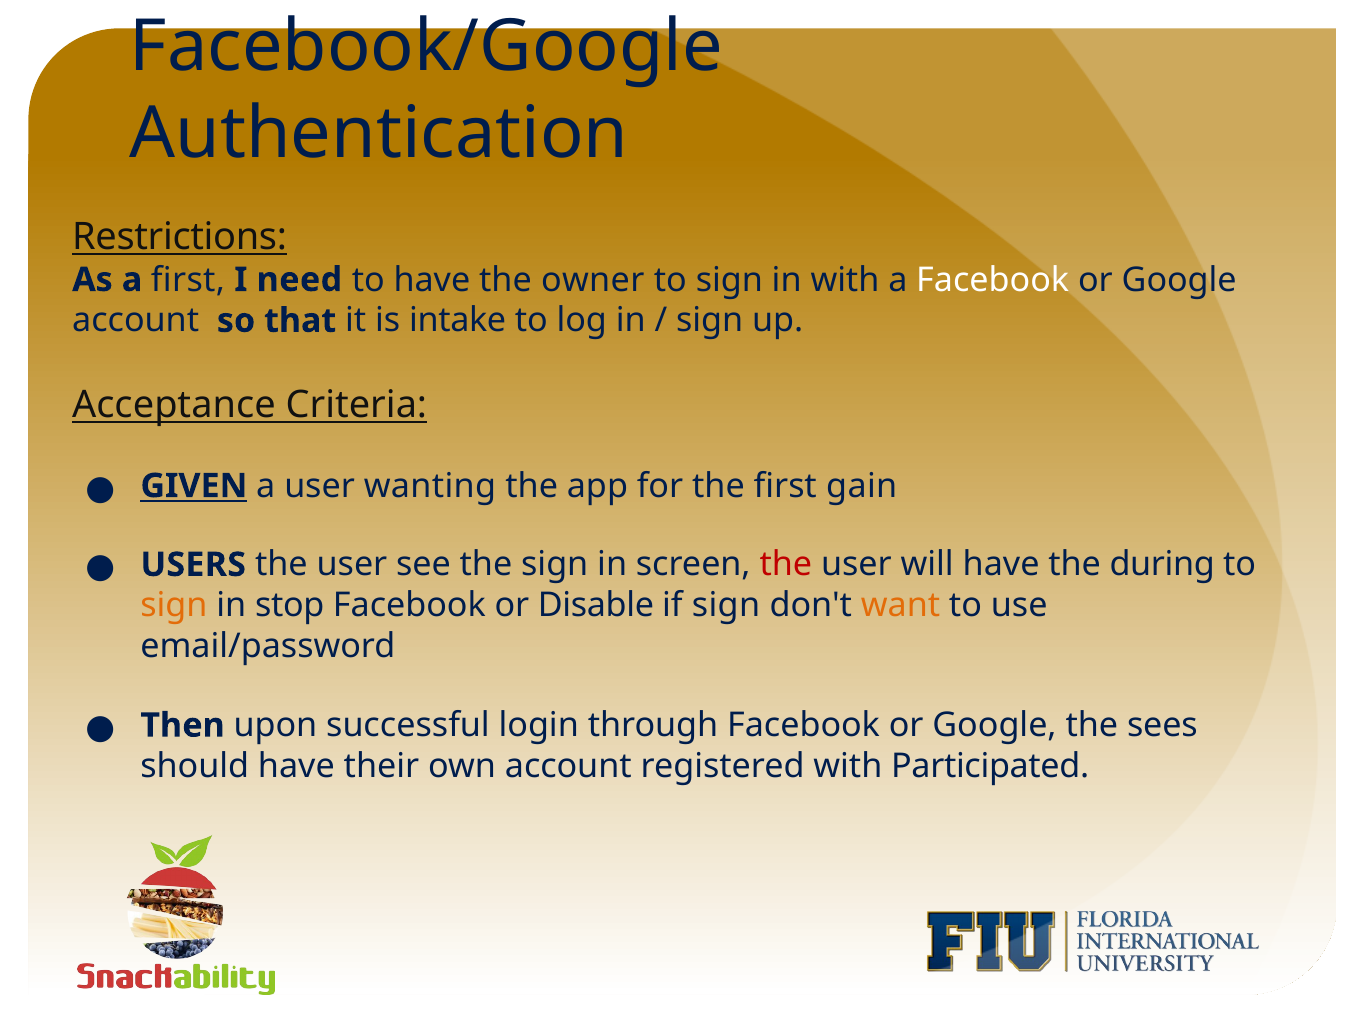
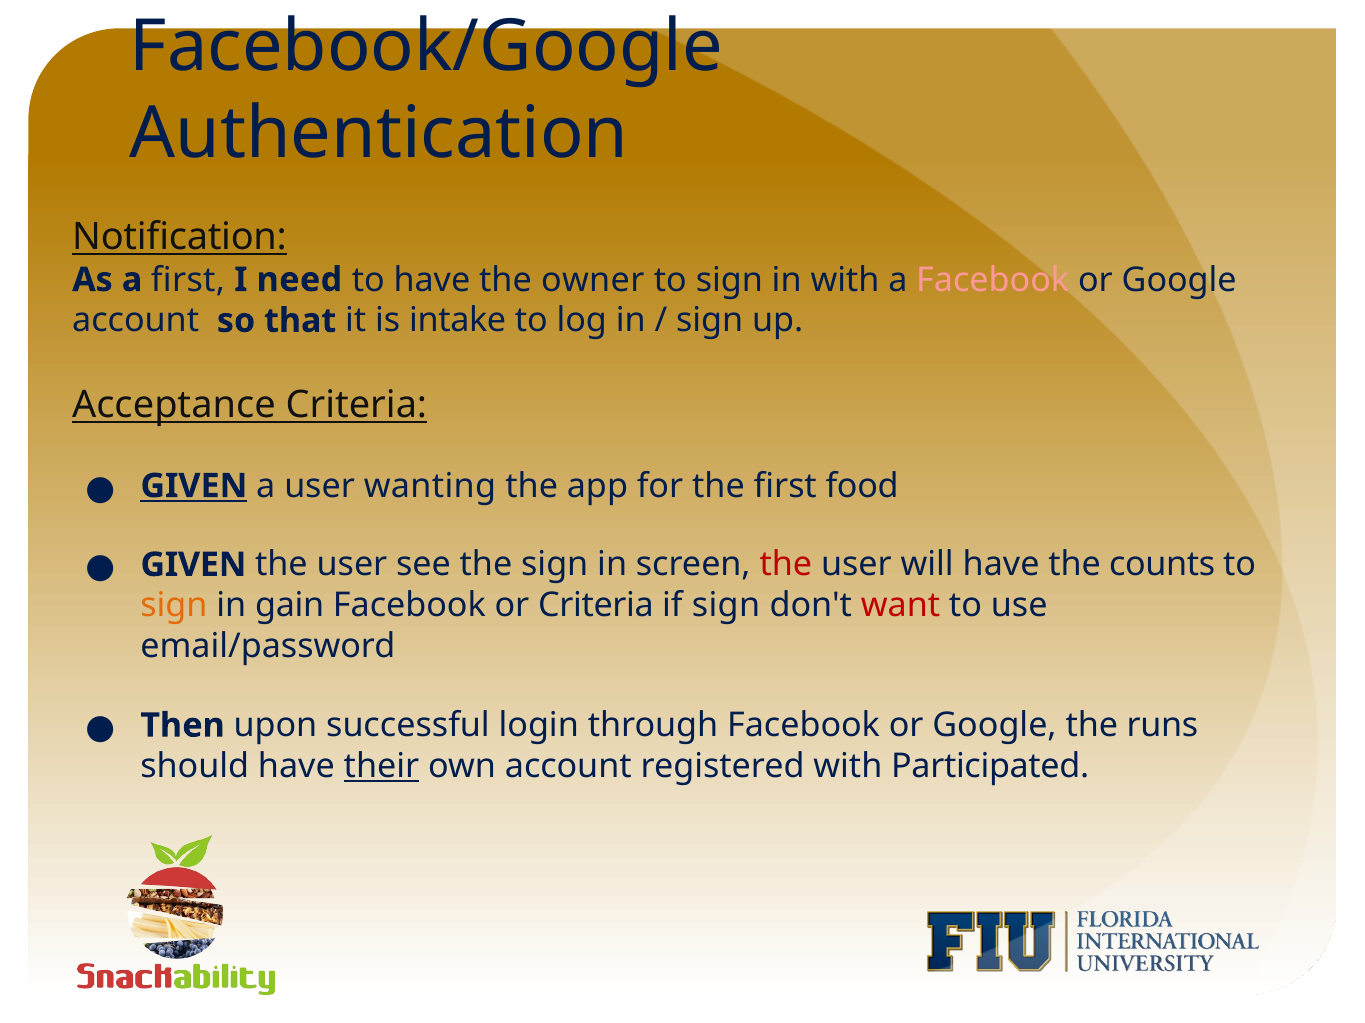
Restrictions: Restrictions -> Notification
Facebook at (993, 280) colour: white -> pink
gain: gain -> food
USERS at (193, 565): USERS -> GIVEN
during: during -> counts
stop: stop -> gain
or Disable: Disable -> Criteria
want colour: orange -> red
sees: sees -> runs
their underline: none -> present
